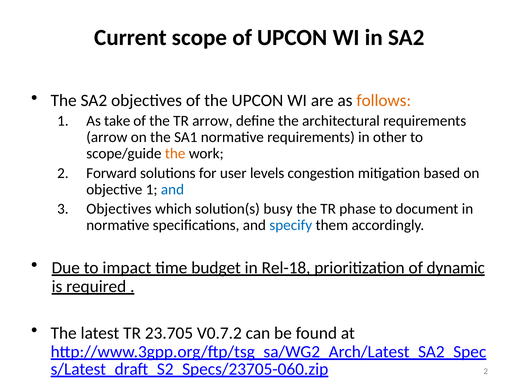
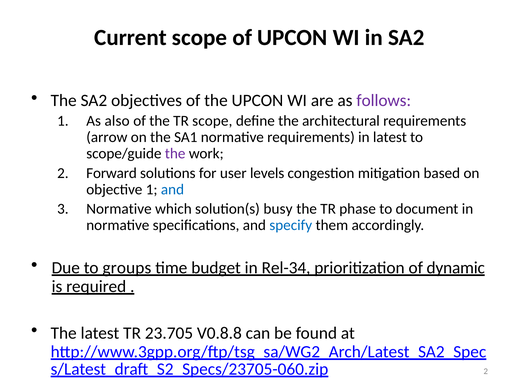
follows colour: orange -> purple
take: take -> also
TR arrow: arrow -> scope
in other: other -> latest
the at (175, 154) colour: orange -> purple
Objectives at (119, 209): Objectives -> Normative
impact: impact -> groups
Rel-18: Rel-18 -> Rel-34
V0.7.2: V0.7.2 -> V0.8.8
